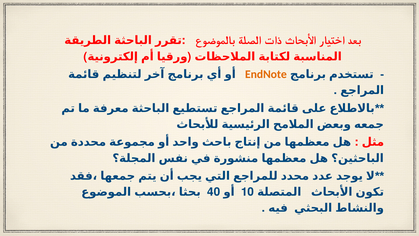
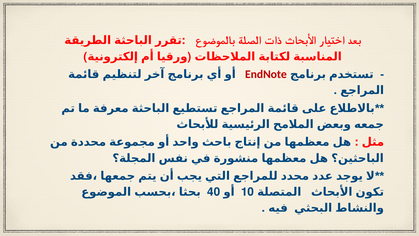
EndNote colour: orange -> red
